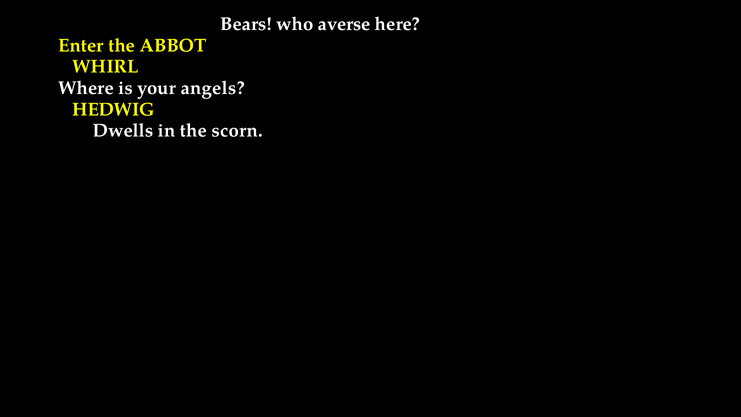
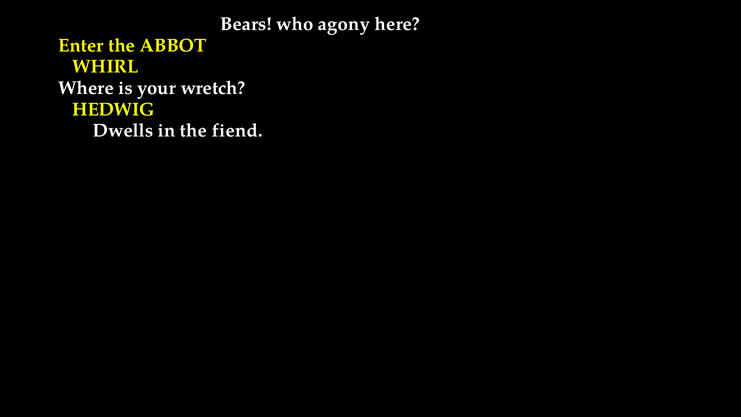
averse: averse -> agony
angels: angels -> wretch
scorn: scorn -> fiend
